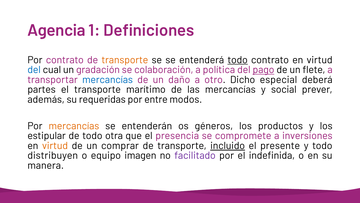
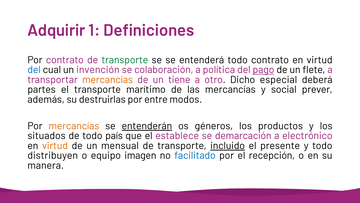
Agencia: Agencia -> Adquirir
transporte at (125, 60) colour: orange -> green
todo at (238, 60) underline: present -> none
gradación: gradación -> invención
mercancías at (108, 79) colour: blue -> orange
daño: daño -> tiene
requeridas: requeridas -> destruirlas
entenderán underline: none -> present
estipular: estipular -> situados
otra: otra -> país
presencia: presencia -> establece
compromete: compromete -> demarcación
inversiones: inversiones -> electrónico
comprar: comprar -> mensual
facilitado colour: purple -> blue
indefinida: indefinida -> recepción
